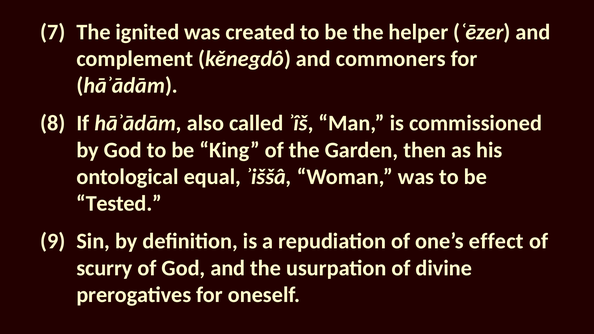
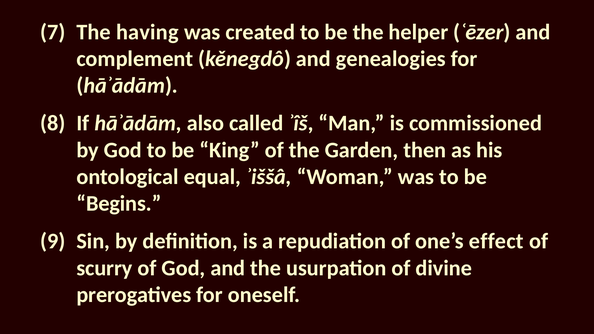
ignited: ignited -> having
commoners: commoners -> genealogies
Tested: Tested -> Begins
